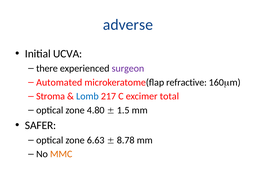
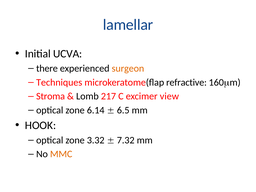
adverse: adverse -> lamellar
surgeon colour: purple -> orange
Automated: Automated -> Techniques
Lomb colour: blue -> black
total: total -> view
4.80: 4.80 -> 6.14
1.5: 1.5 -> 6.5
SAFER: SAFER -> HOOK
6.63: 6.63 -> 3.32
8.78: 8.78 -> 7.32
